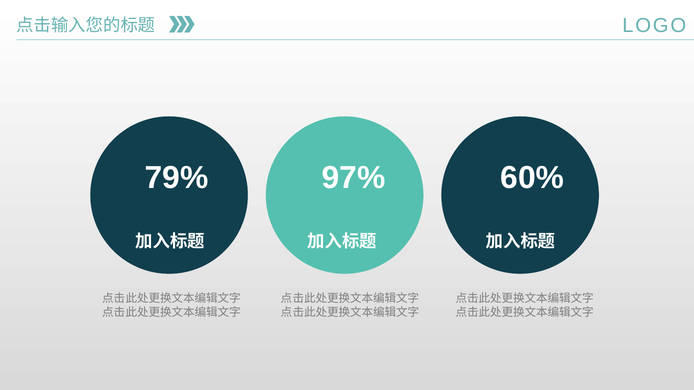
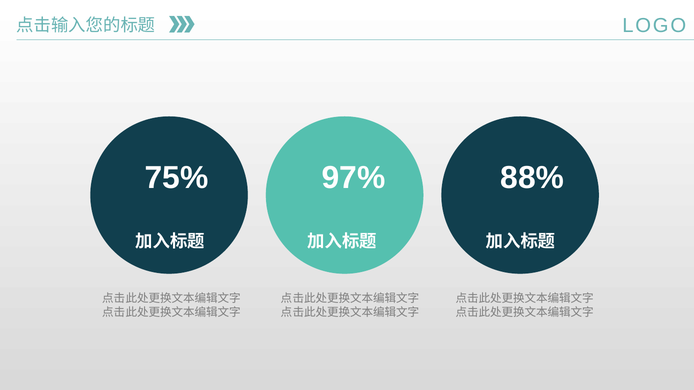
79%: 79% -> 75%
60%: 60% -> 88%
